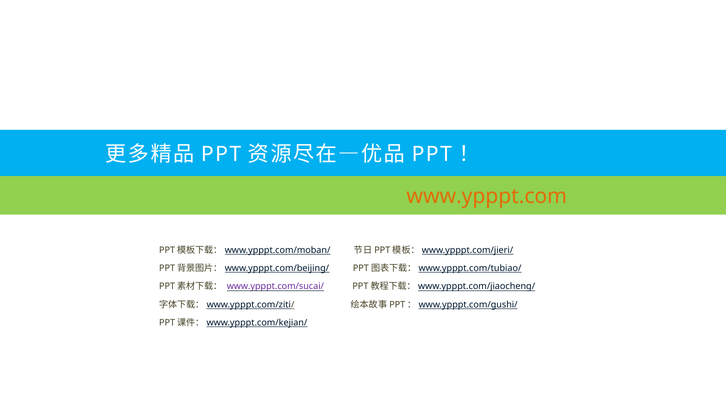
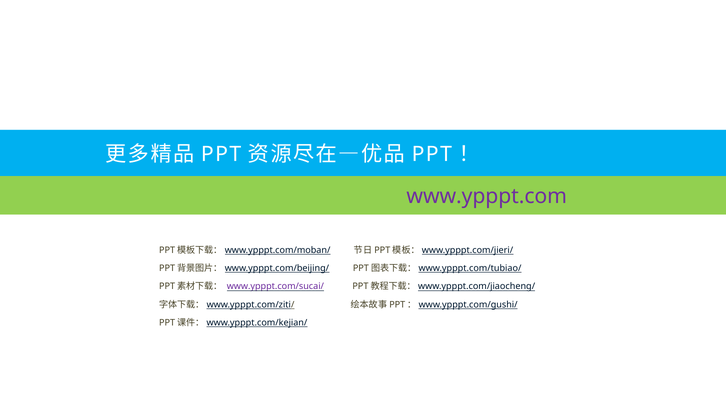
www.ypppt.com colour: orange -> purple
